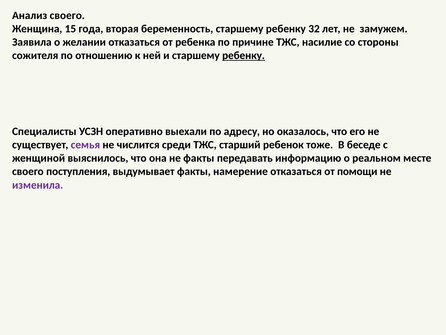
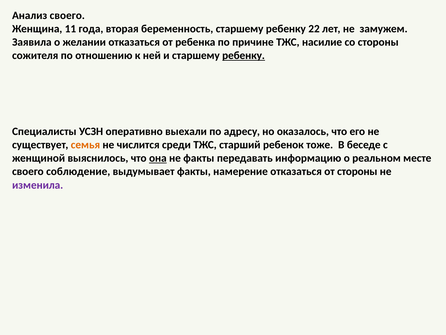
15: 15 -> 11
32: 32 -> 22
семья colour: purple -> orange
она underline: none -> present
поступления: поступления -> соблюдение
от помощи: помощи -> стороны
